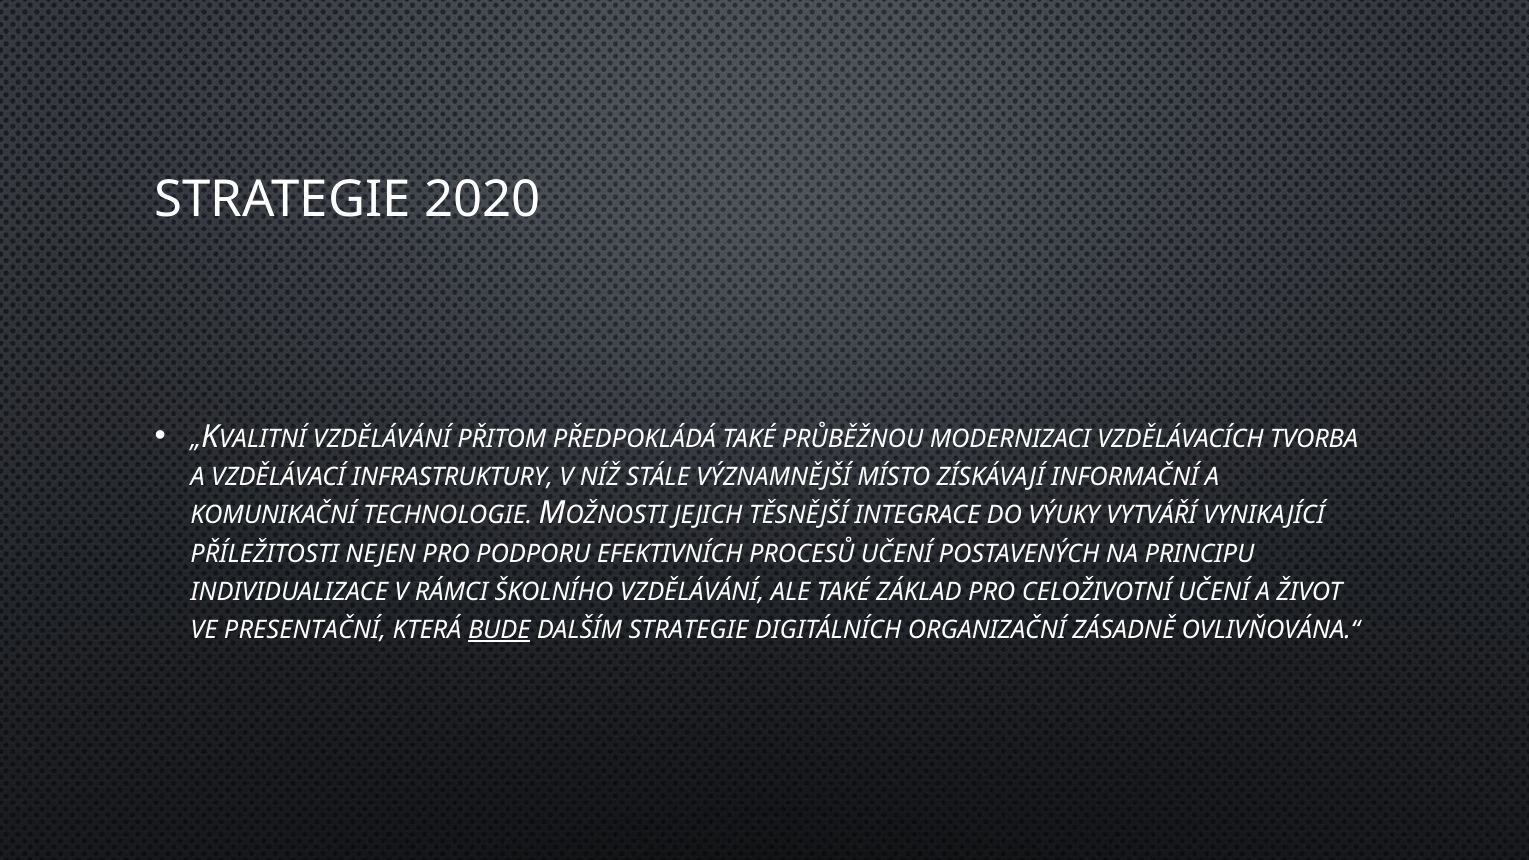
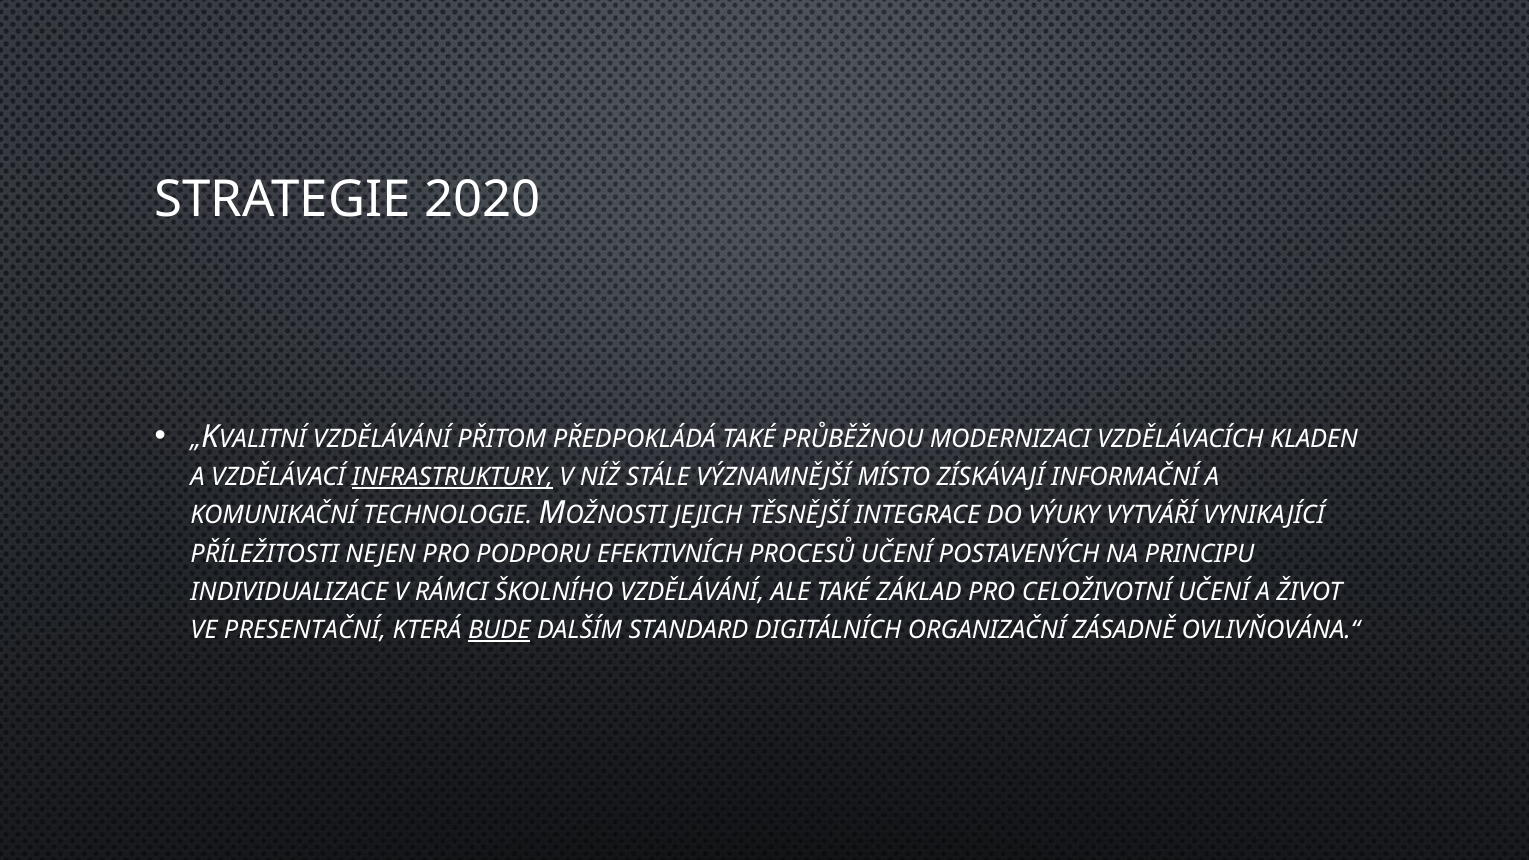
TVORBA: TVORBA -> KLADEN
INFRASTRUKTURY underline: none -> present
DALŠÍM STRATEGIE: STRATEGIE -> STANDARD
